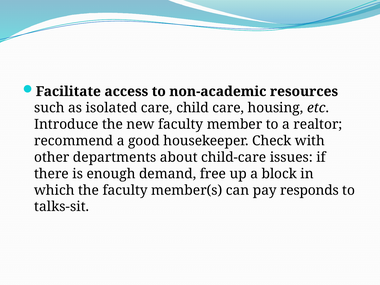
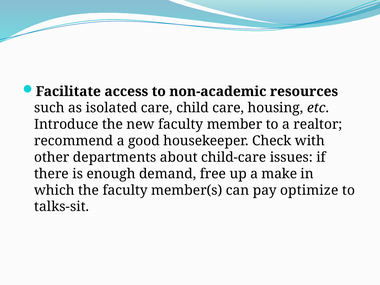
block: block -> make
responds: responds -> optimize
